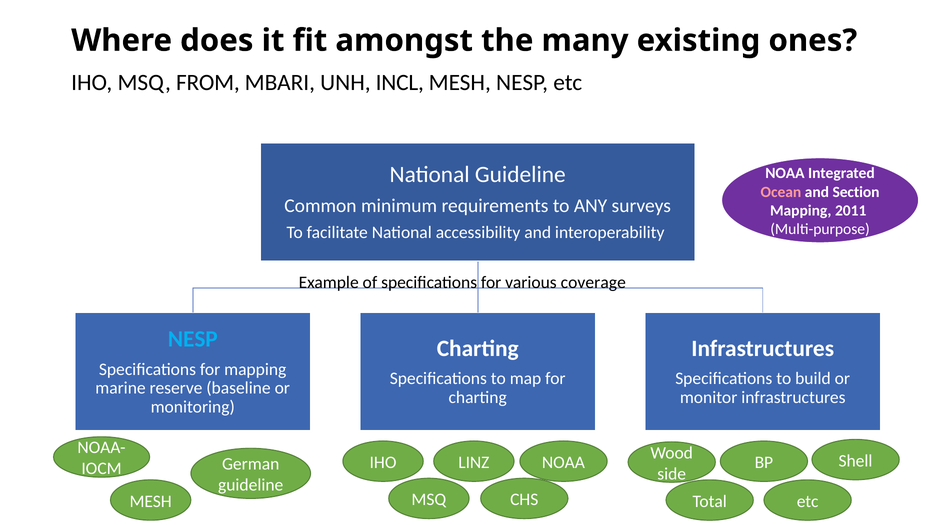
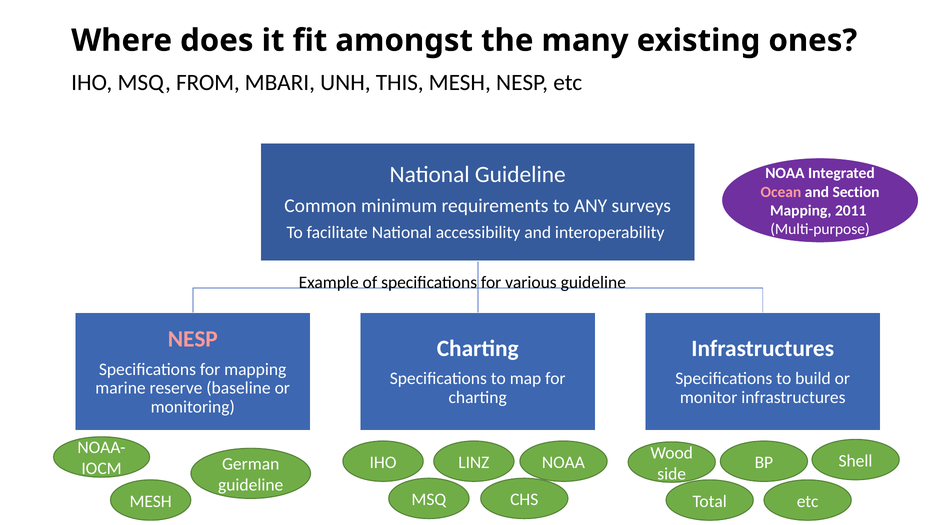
INCL: INCL -> THIS
various coverage: coverage -> guideline
NESP at (193, 339) colour: light blue -> pink
